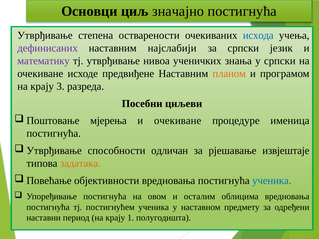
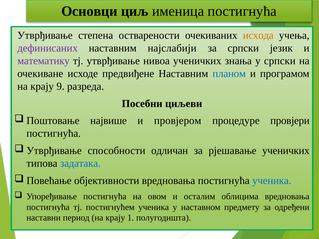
значајно: значајно -> именица
исхода colour: blue -> orange
планом colour: orange -> blue
3: 3 -> 9
мјерења: мјерења -> највише
и очекиване: очекиване -> провјером
именица: именица -> провјери
рјешавање извјештаје: извјештаје -> ученичких
задатака colour: orange -> blue
